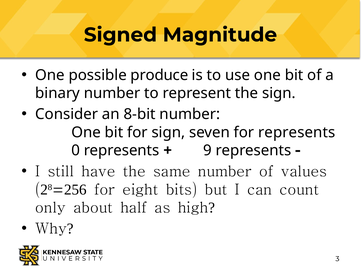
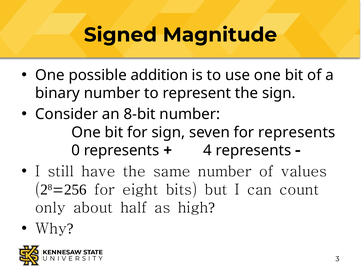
produce: produce -> addition
9: 9 -> 4
